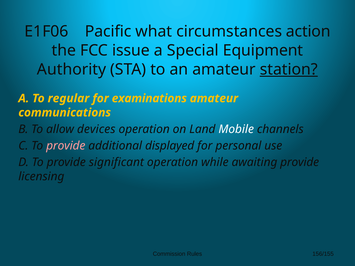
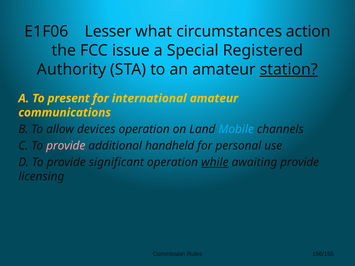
Pacific: Pacific -> Lesser
Equipment: Equipment -> Registered
regular: regular -> present
examinations: examinations -> international
Mobile colour: white -> light blue
displayed: displayed -> handheld
while underline: none -> present
